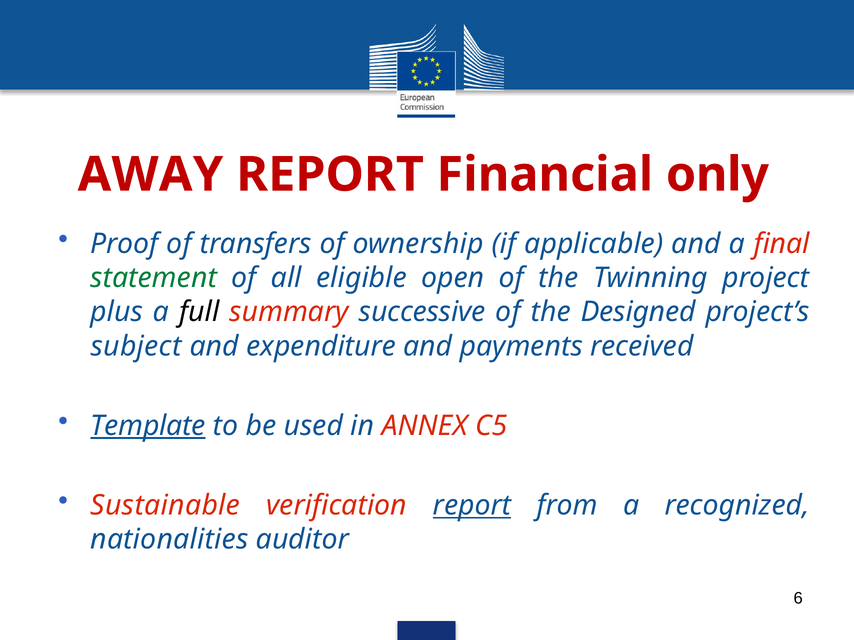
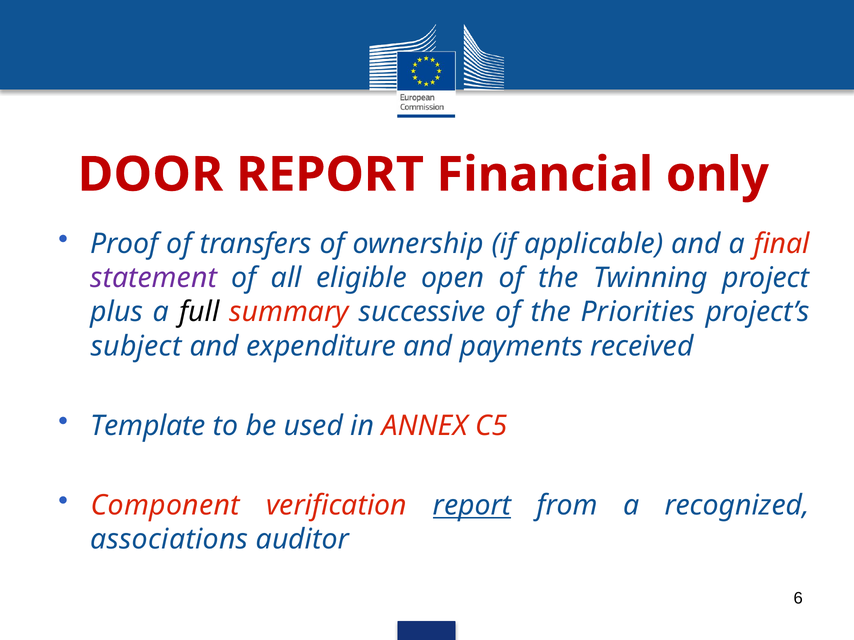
AWAY: AWAY -> DOOR
statement colour: green -> purple
Designed: Designed -> Priorities
Template underline: present -> none
Sustainable: Sustainable -> Component
nationalities: nationalities -> associations
